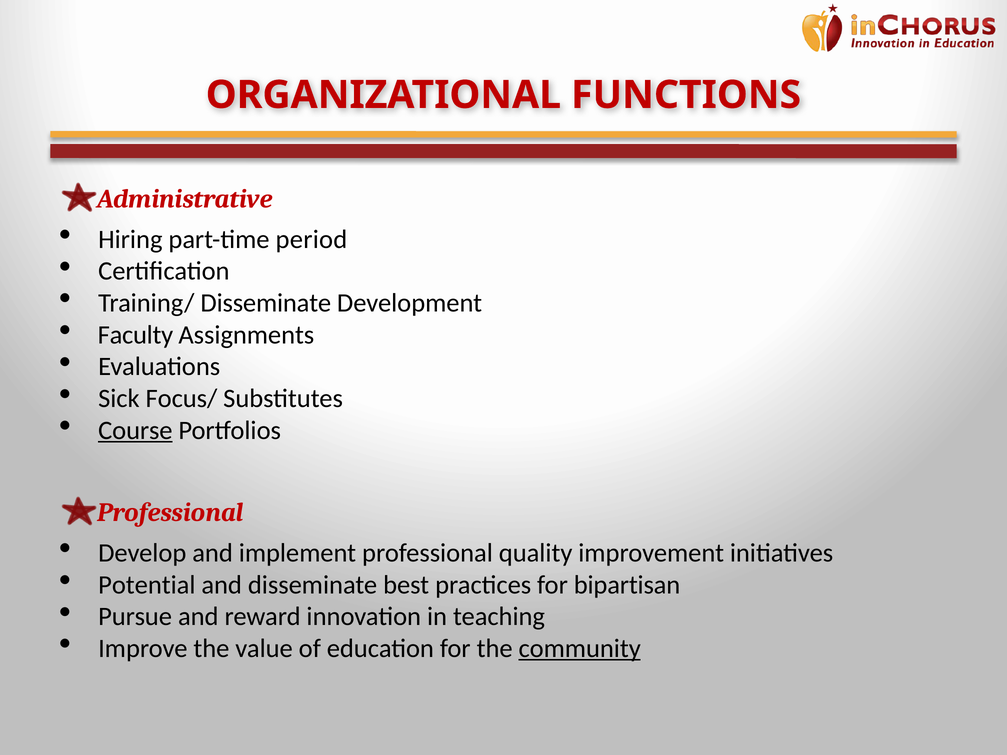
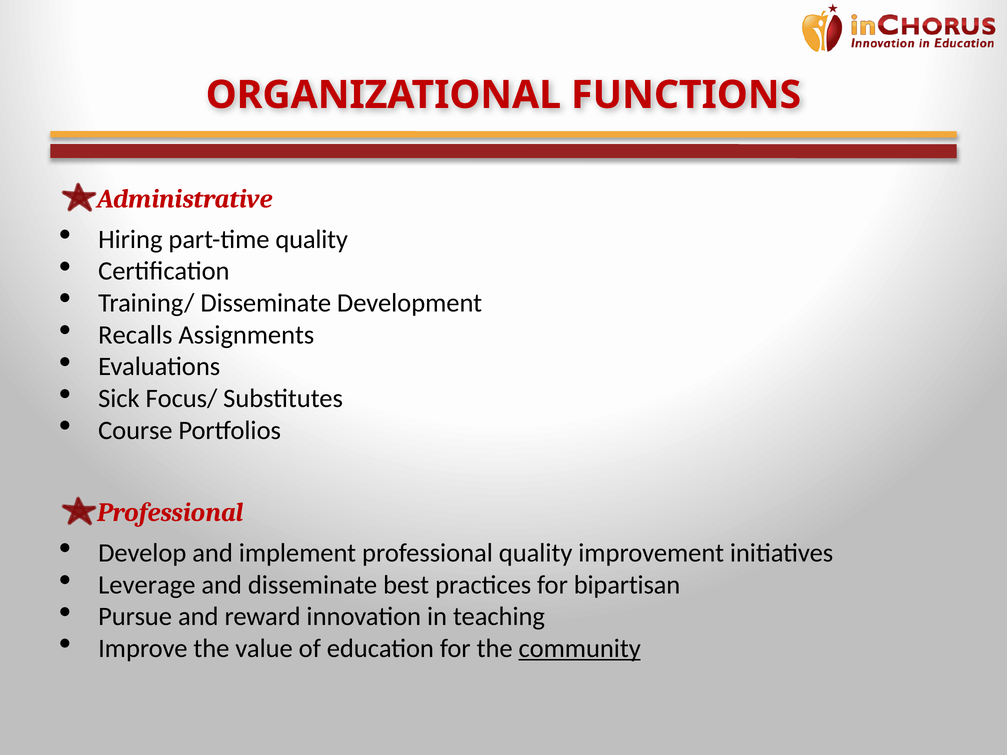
part-time period: period -> quality
Faculty: Faculty -> Recalls
Course underline: present -> none
Potential: Potential -> Leverage
